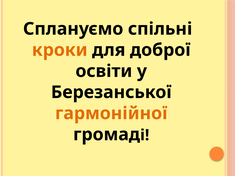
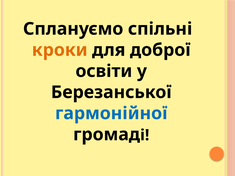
гармонійної colour: orange -> blue
